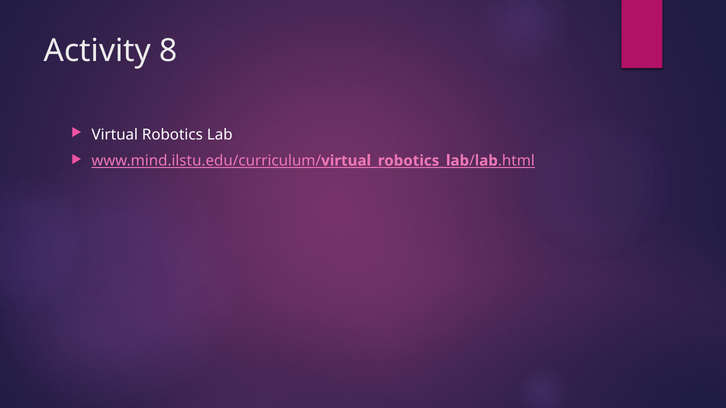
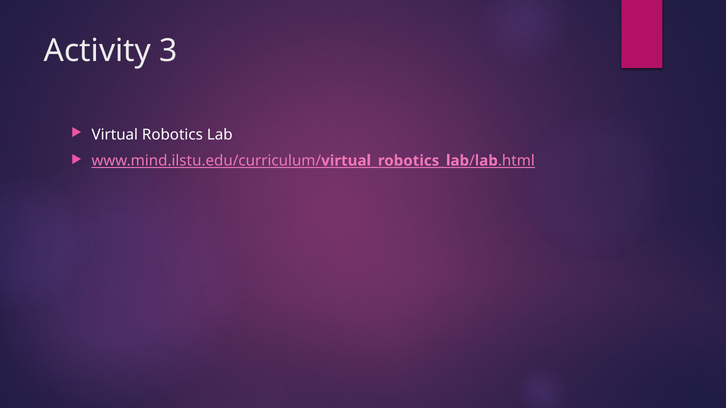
8: 8 -> 3
